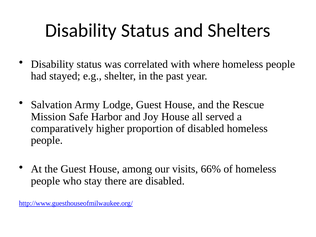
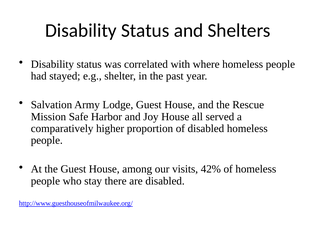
66%: 66% -> 42%
